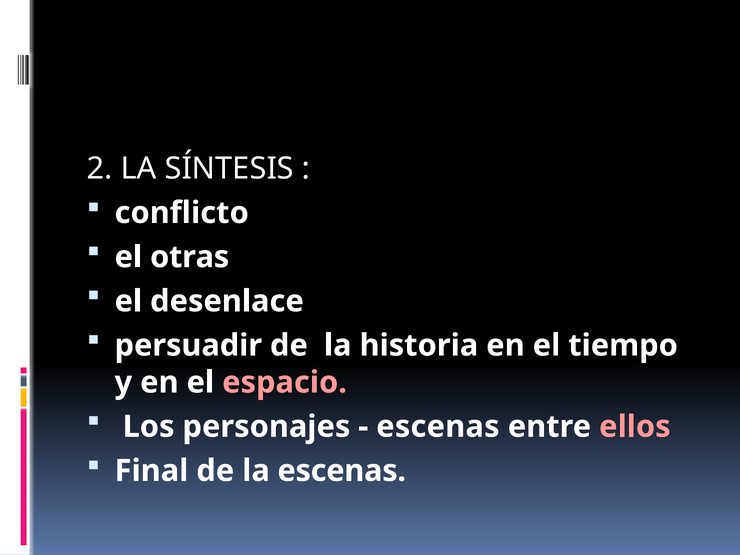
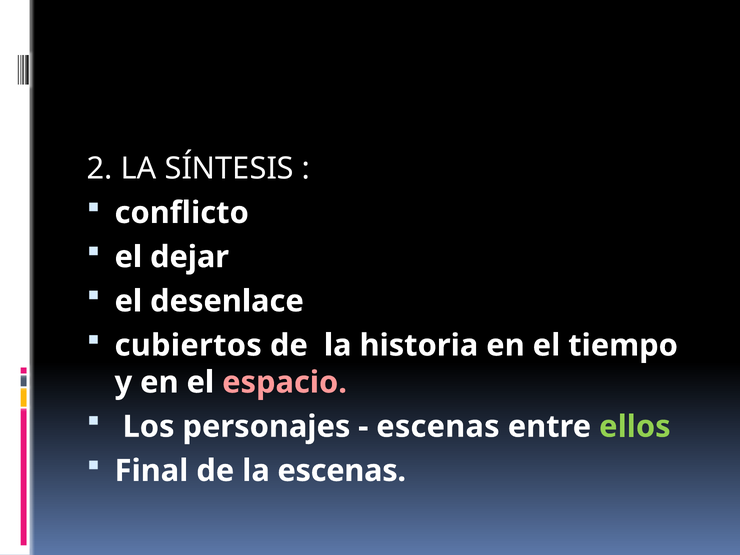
otras: otras -> dejar
persuadir: persuadir -> cubiertos
ellos colour: pink -> light green
